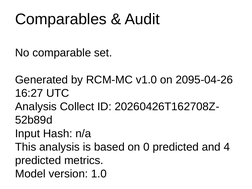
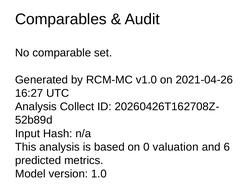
2095-04-26: 2095-04-26 -> 2021-04-26
0 predicted: predicted -> valuation
4: 4 -> 6
